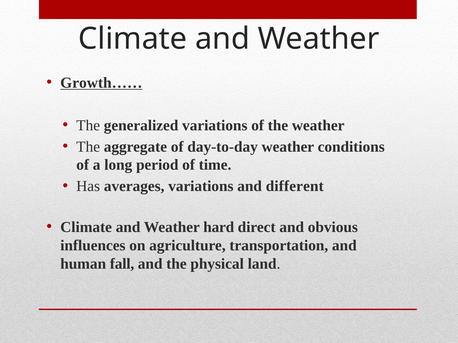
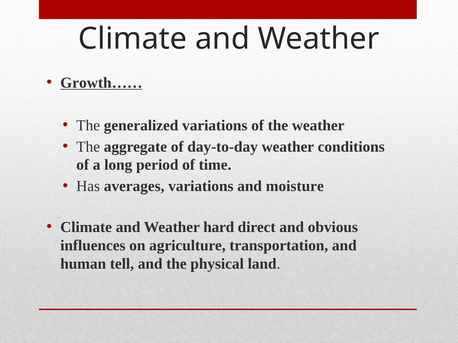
different: different -> moisture
fall: fall -> tell
